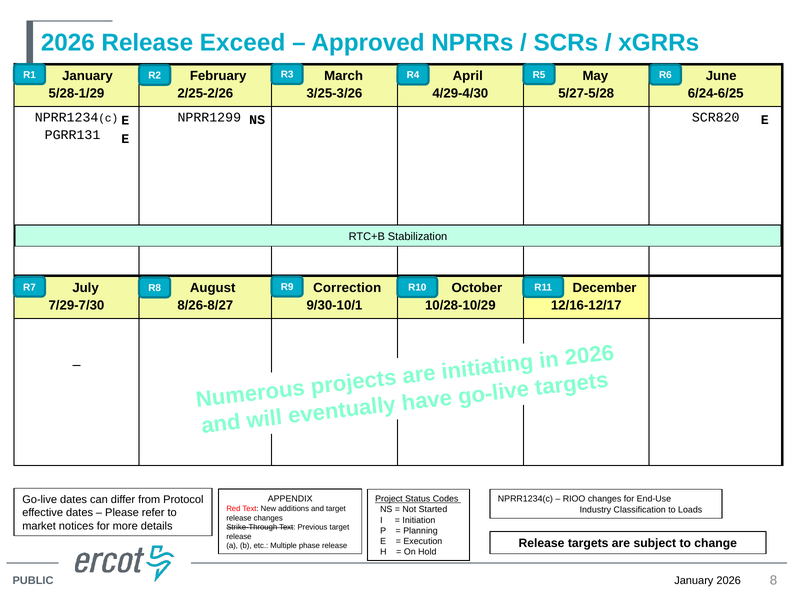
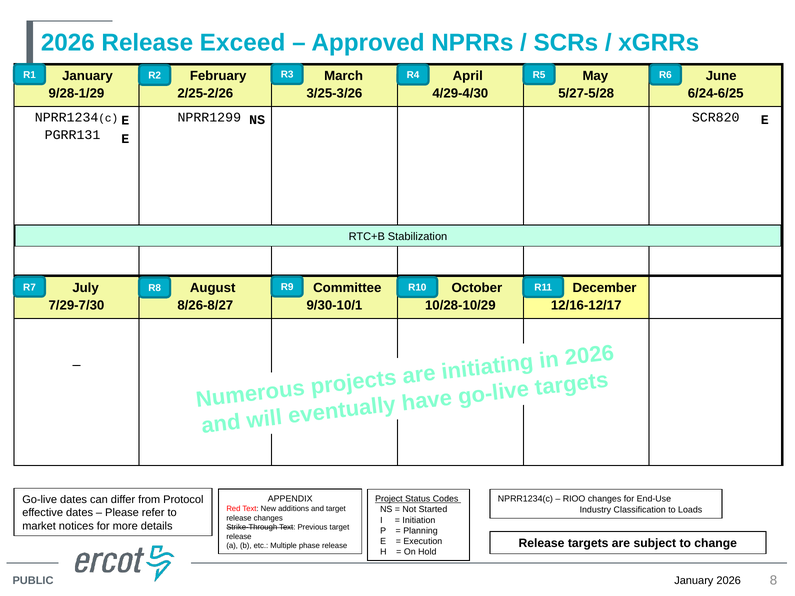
5/28-1/29: 5/28-1/29 -> 9/28-1/29
Correction: Correction -> Committee
